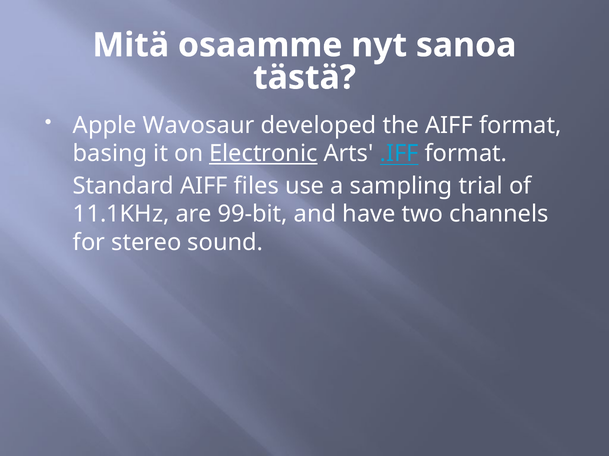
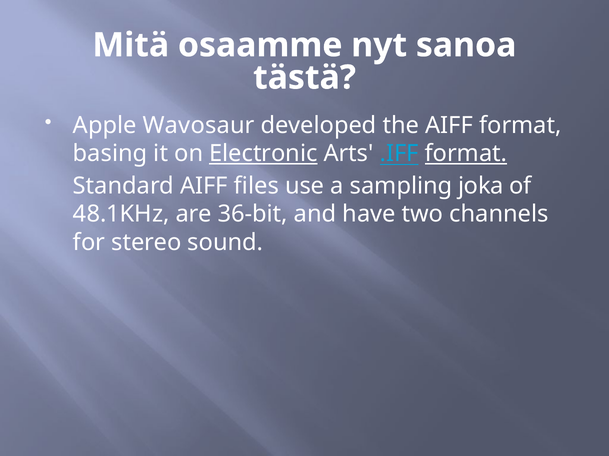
format at (466, 154) underline: none -> present
trial: trial -> joka
11.1KHz: 11.1KHz -> 48.1KHz
99-bit: 99-bit -> 36-bit
